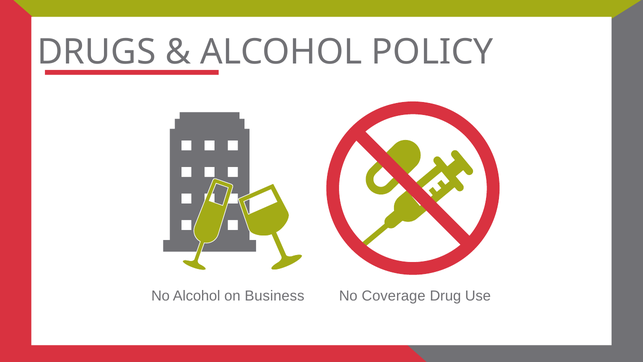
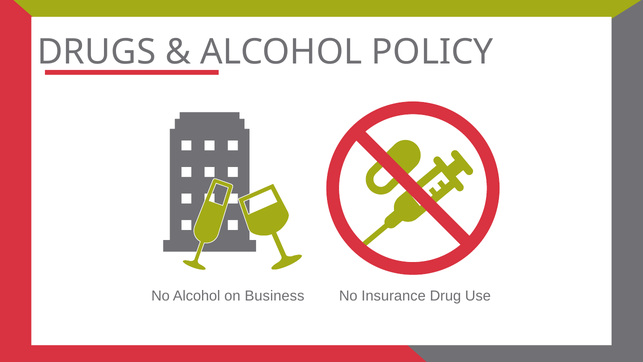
Coverage: Coverage -> Insurance
